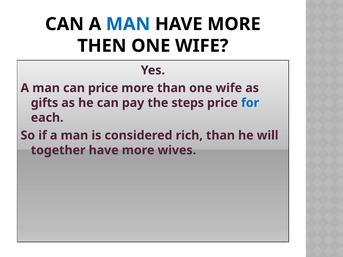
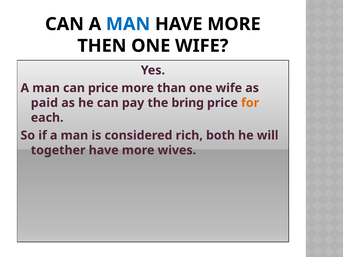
gifts: gifts -> paid
steps: steps -> bring
for colour: blue -> orange
rich than: than -> both
